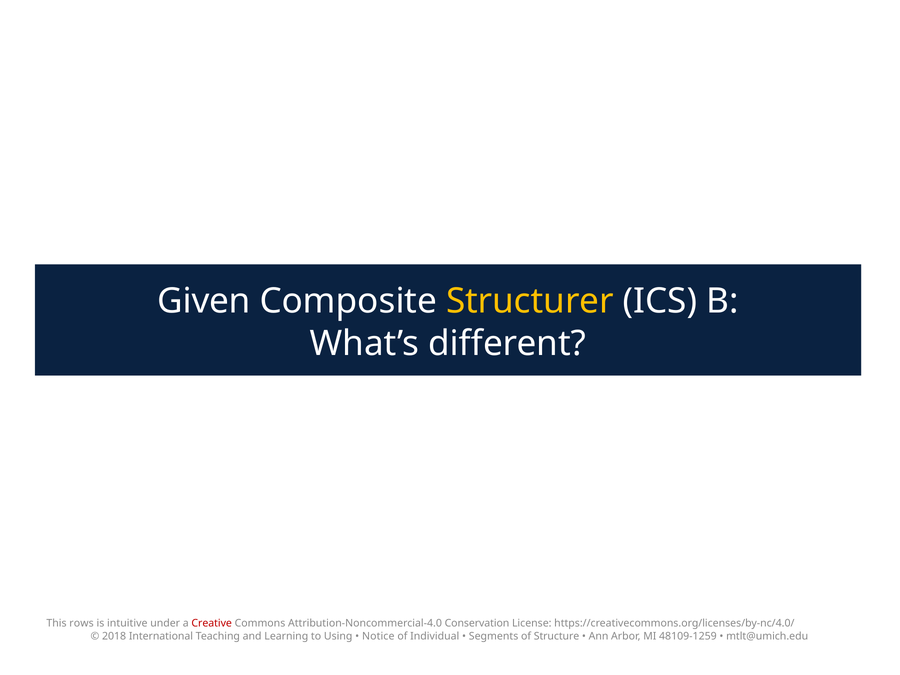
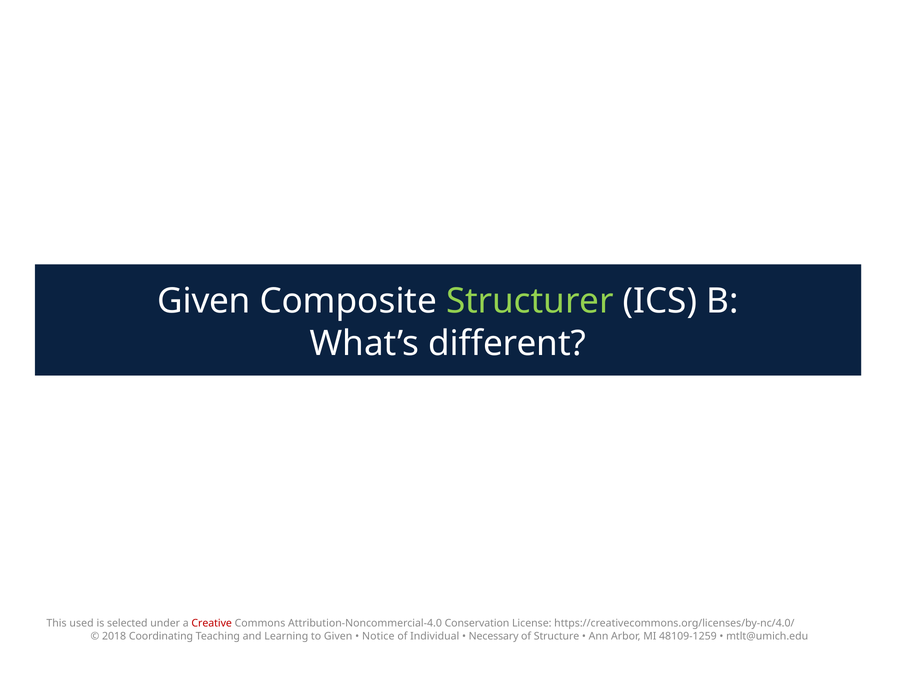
Structurer colour: yellow -> light green
rows: rows -> used
intuitive: intuitive -> selected
International: International -> Coordinating
to Using: Using -> Given
Segments: Segments -> Necessary
